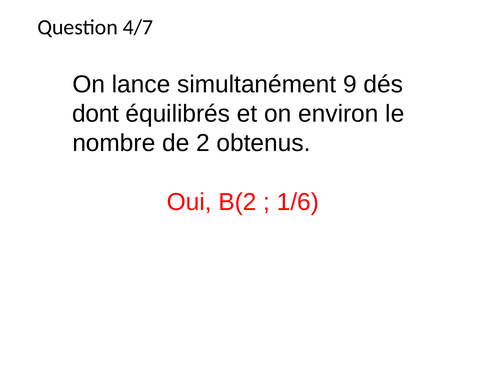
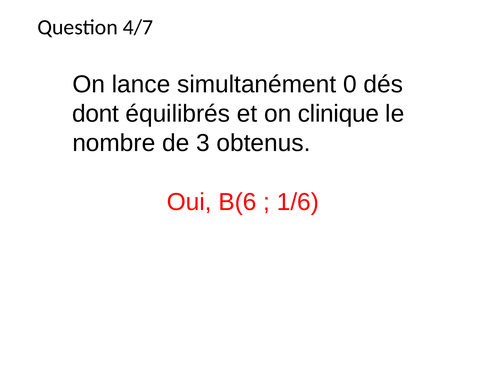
9: 9 -> 0
environ: environ -> clinique
2: 2 -> 3
B(2: B(2 -> B(6
